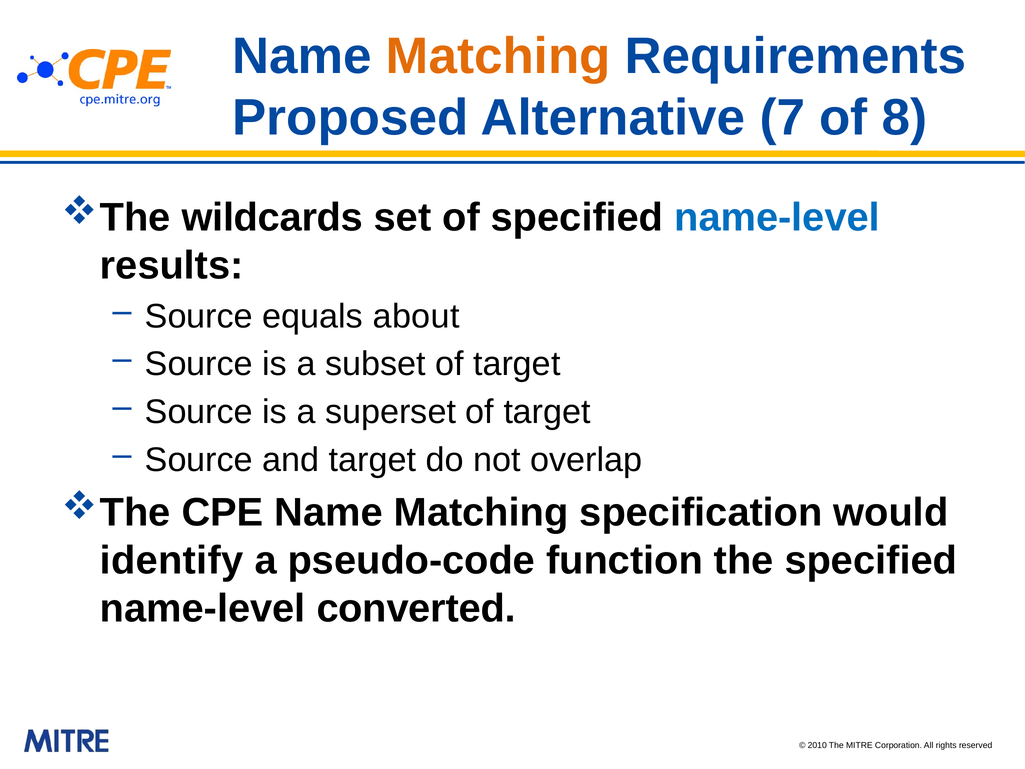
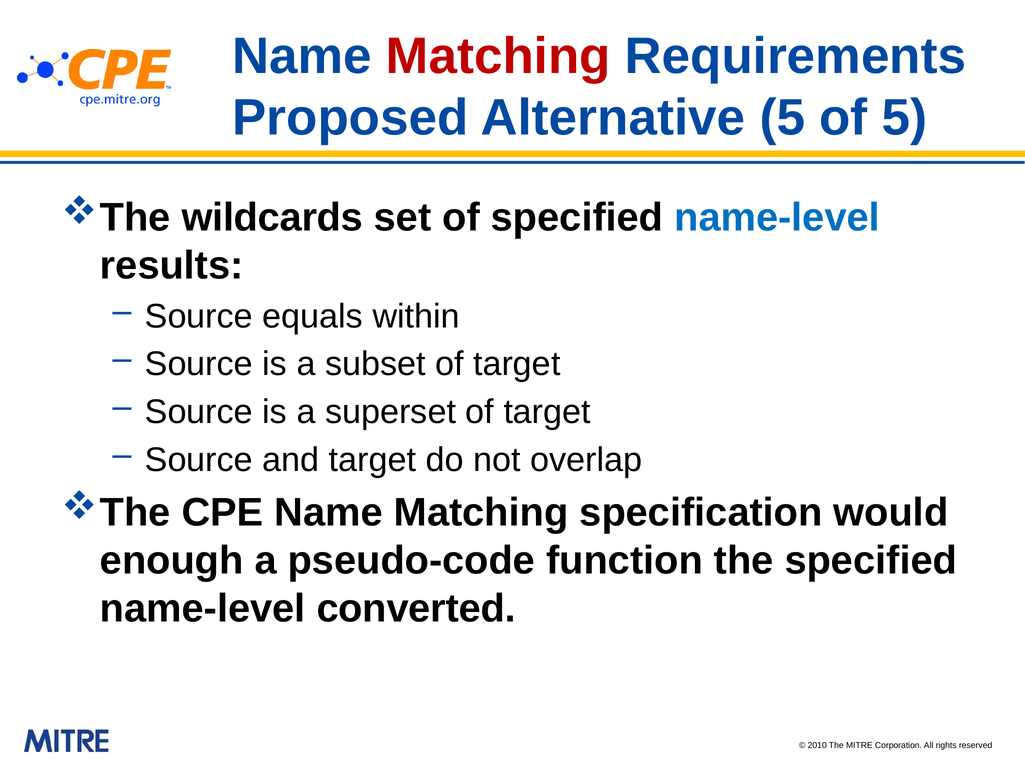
Matching at (498, 57) colour: orange -> red
Alternative 7: 7 -> 5
of 8: 8 -> 5
about: about -> within
identify: identify -> enough
